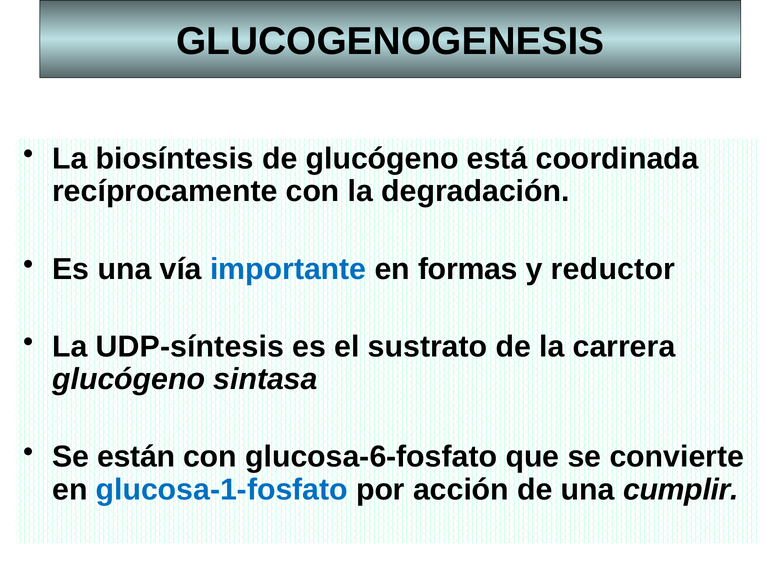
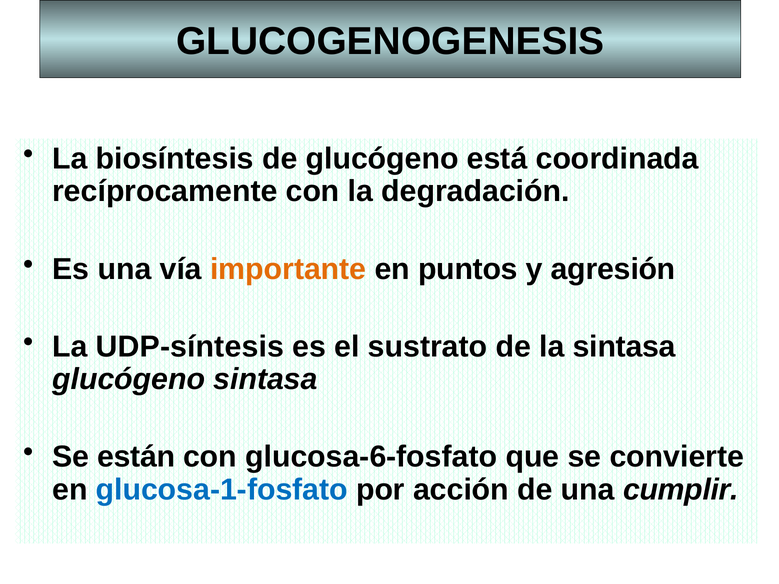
importante colour: blue -> orange
formas: formas -> puntos
reductor: reductor -> agresión
la carrera: carrera -> sintasa
